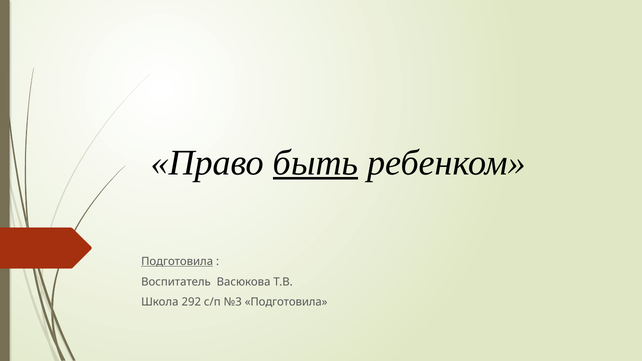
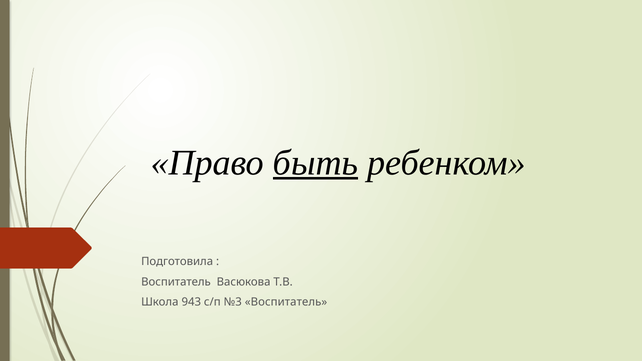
Подготовила at (177, 262) underline: present -> none
292: 292 -> 943
№3 Подготовила: Подготовила -> Воспитатель
